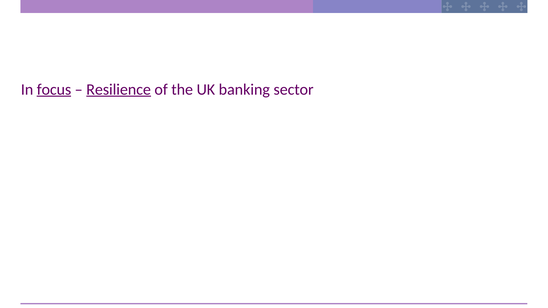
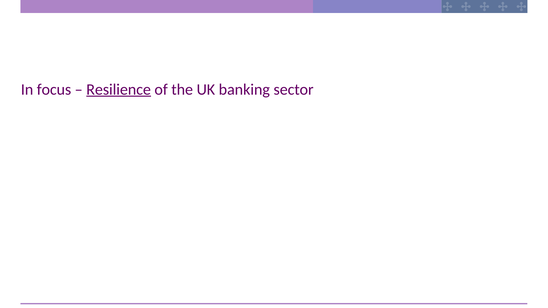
focus underline: present -> none
